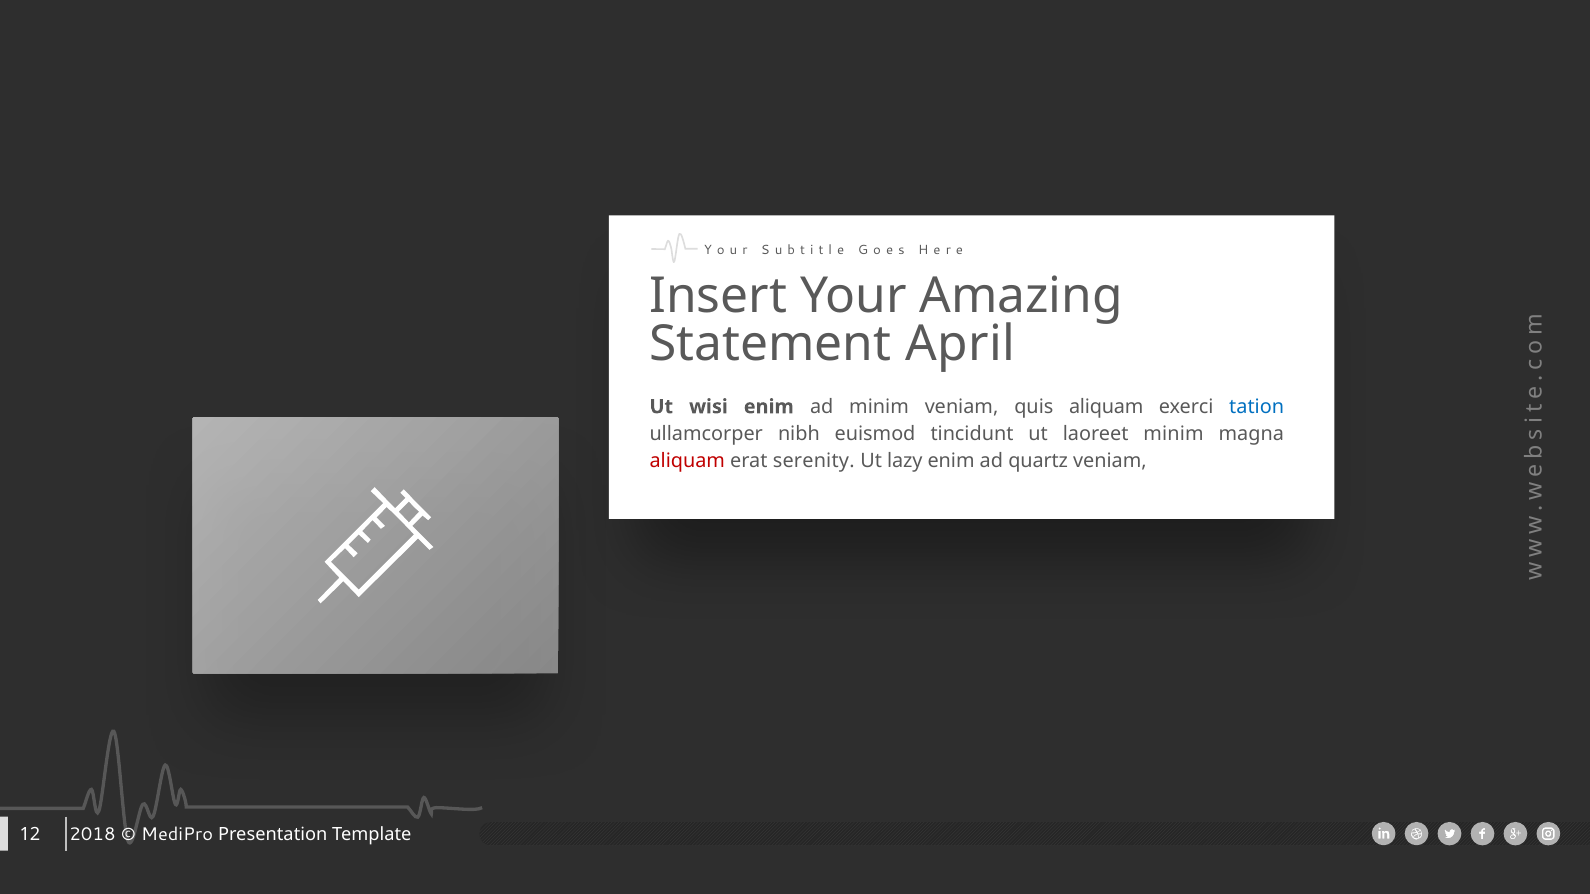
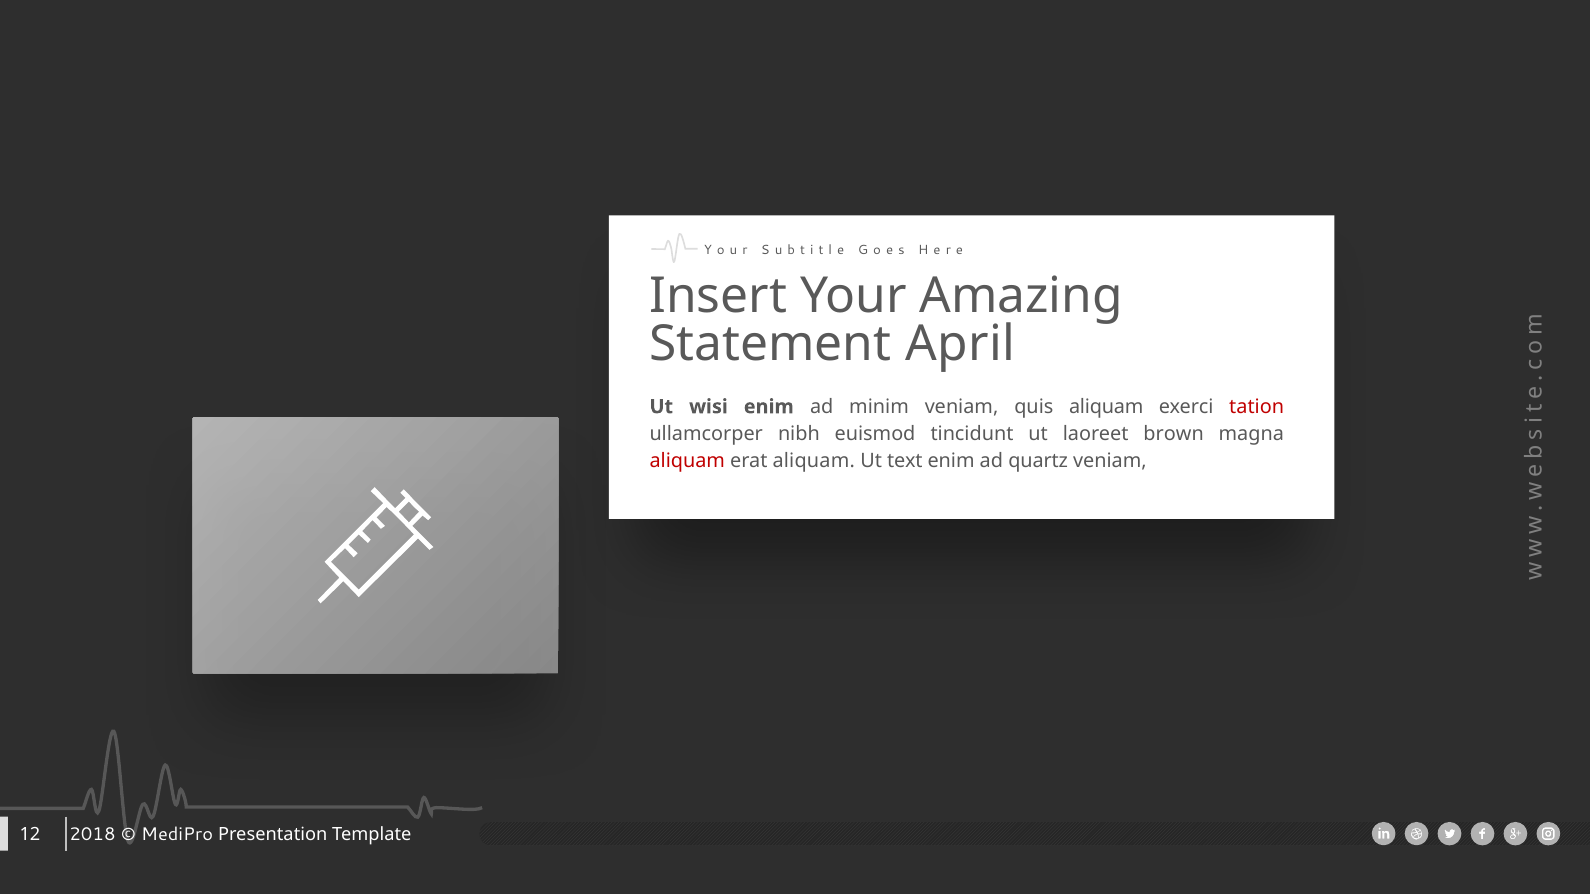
tation colour: blue -> red
laoreet minim: minim -> brown
erat serenity: serenity -> aliquam
lazy: lazy -> text
